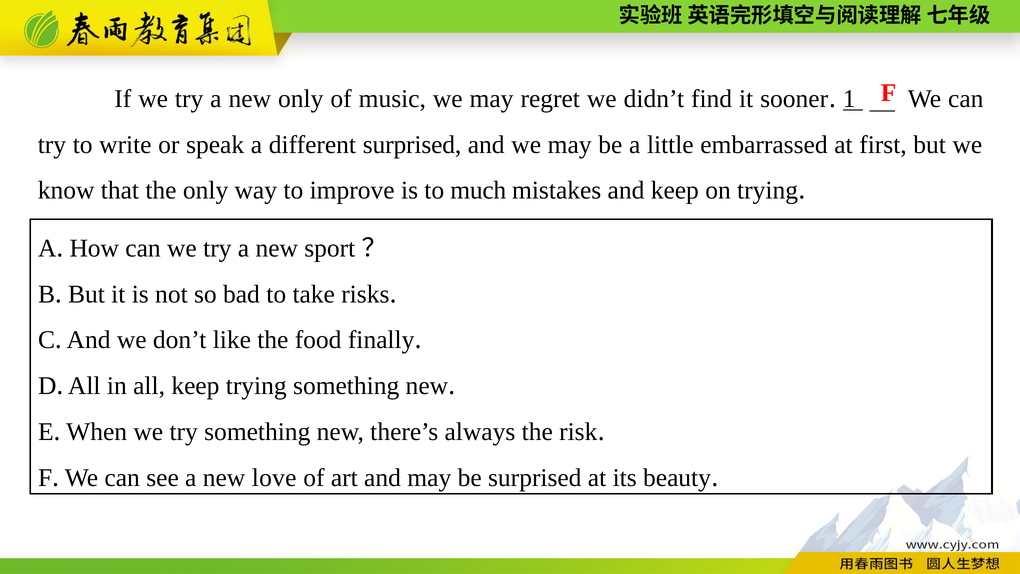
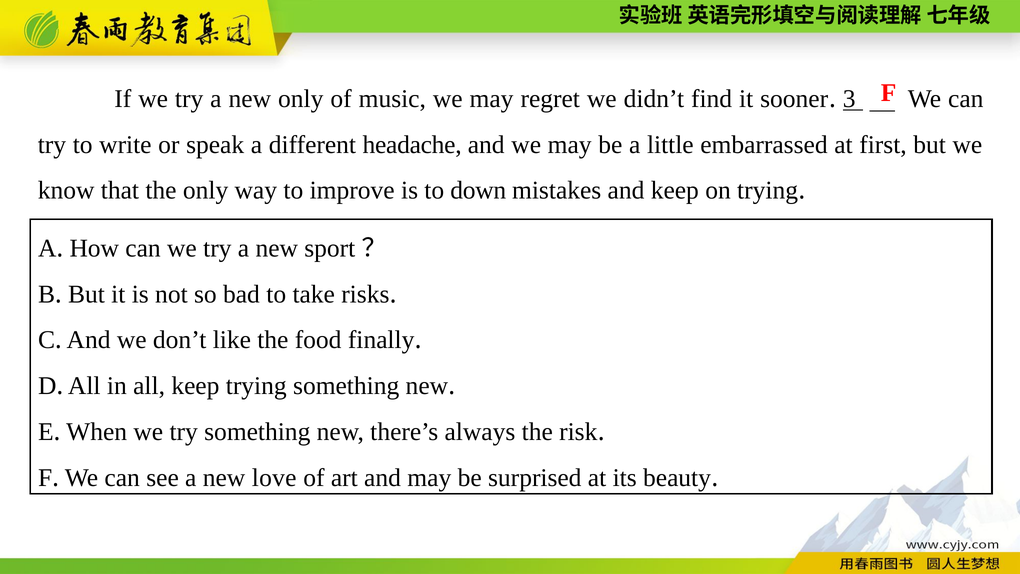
1: 1 -> 3
different surprised: surprised -> headache
much: much -> down
